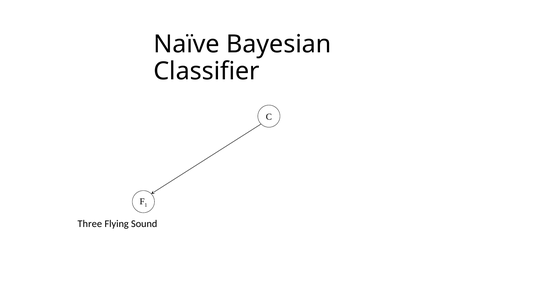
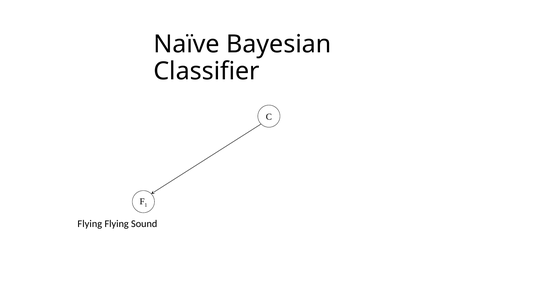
Three at (90, 224): Three -> Flying
